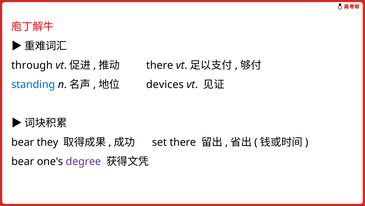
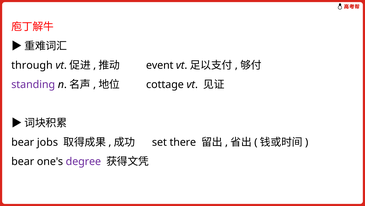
there at (160, 65): there -> event
standing colour: blue -> purple
devices: devices -> cottage
they: they -> jobs
